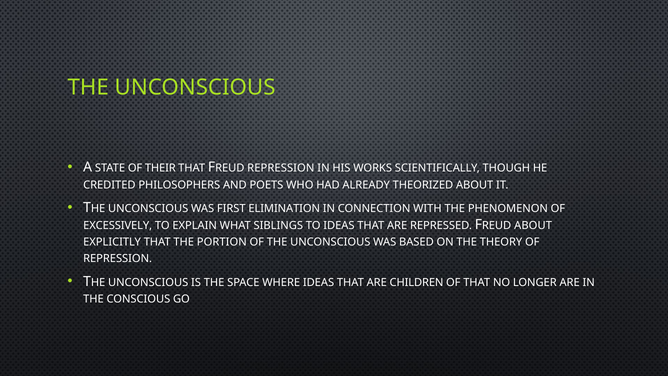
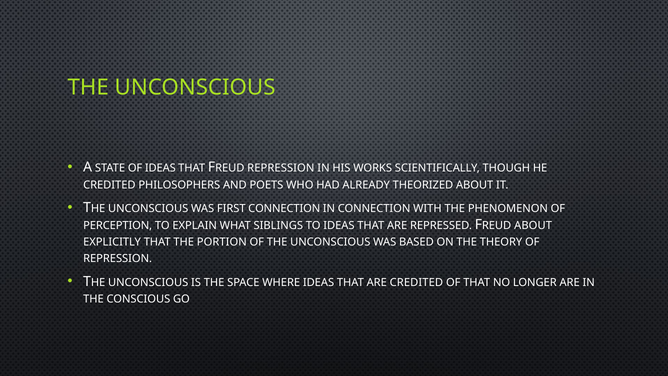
OF THEIR: THEIR -> IDEAS
FIRST ELIMINATION: ELIMINATION -> CONNECTION
EXCESSIVELY: EXCESSIVELY -> PERCEPTION
ARE CHILDREN: CHILDREN -> CREDITED
